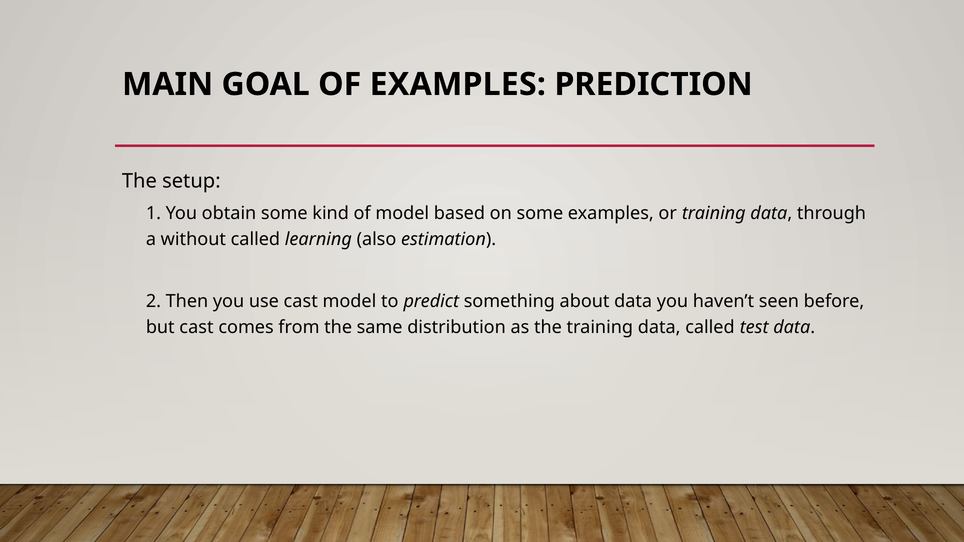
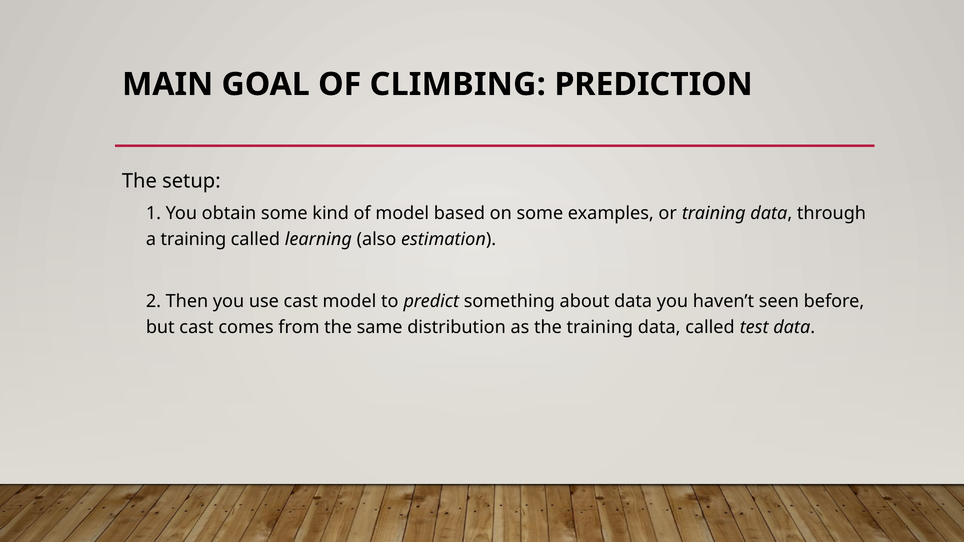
OF EXAMPLES: EXAMPLES -> CLIMBING
a without: without -> training
